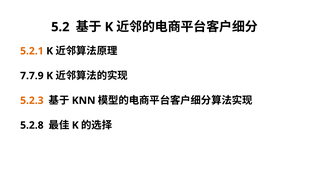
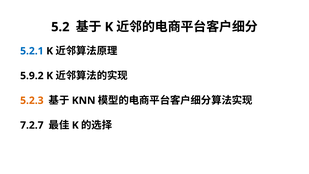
5.2.1 colour: orange -> blue
7.7.9: 7.7.9 -> 5.9.2
5.2.8: 5.2.8 -> 7.2.7
